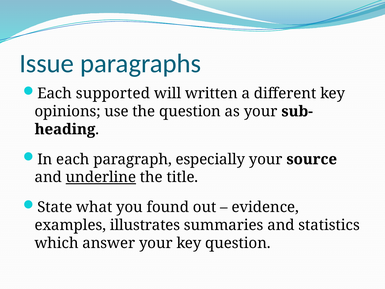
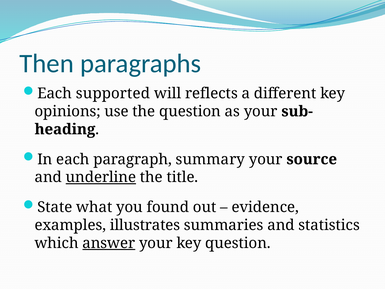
Issue: Issue -> Then
written: written -> reflects
especially: especially -> summary
answer underline: none -> present
